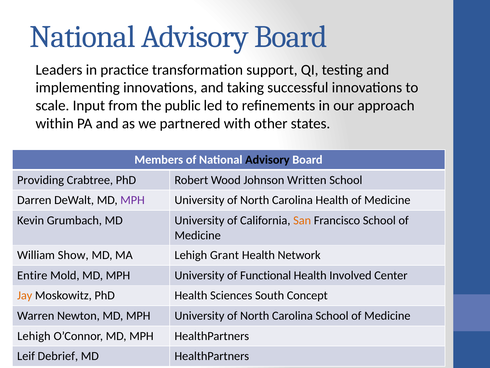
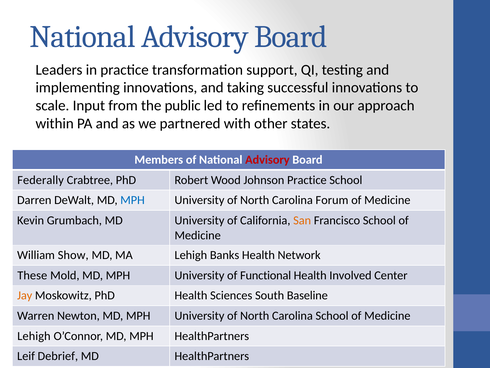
Advisory at (267, 160) colour: black -> red
Providing: Providing -> Federally
Johnson Written: Written -> Practice
MPH at (133, 200) colour: purple -> blue
Carolina Health: Health -> Forum
Grant: Grant -> Banks
Entire: Entire -> These
Concept: Concept -> Baseline
